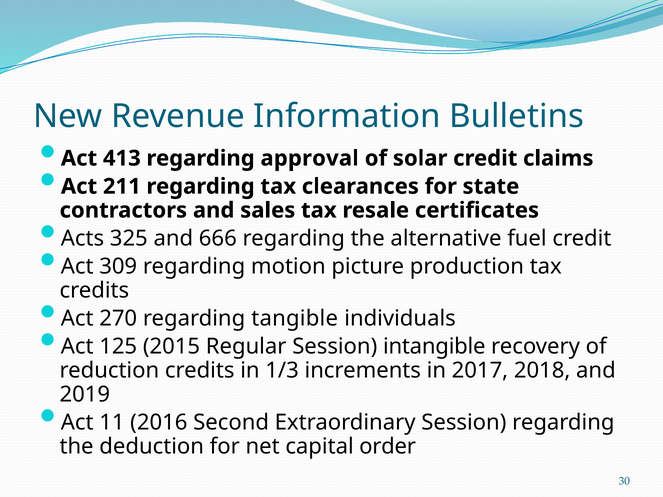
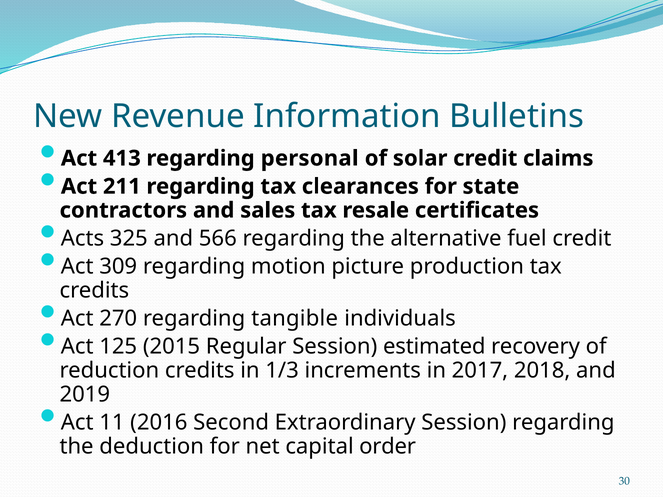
approval: approval -> personal
666: 666 -> 566
intangible: intangible -> estimated
